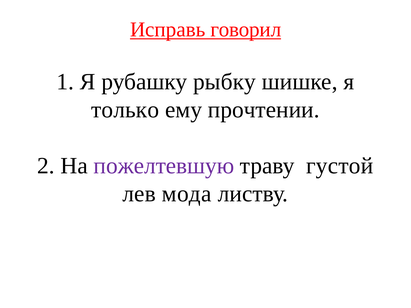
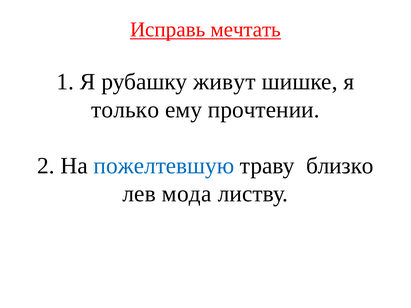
говорил: говорил -> мечтать
рыбку: рыбку -> живут
пожелтевшую colour: purple -> blue
густой: густой -> близко
